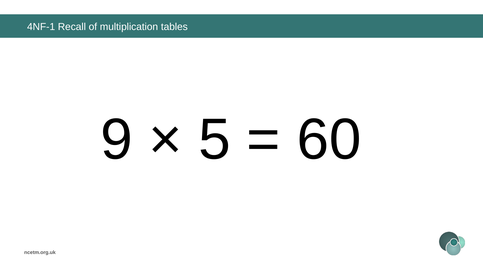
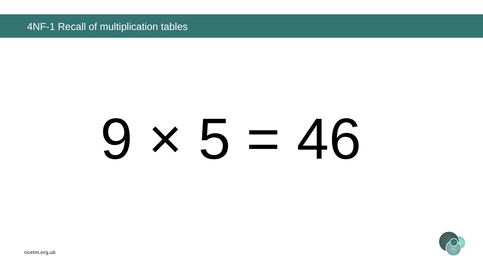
60: 60 -> 46
